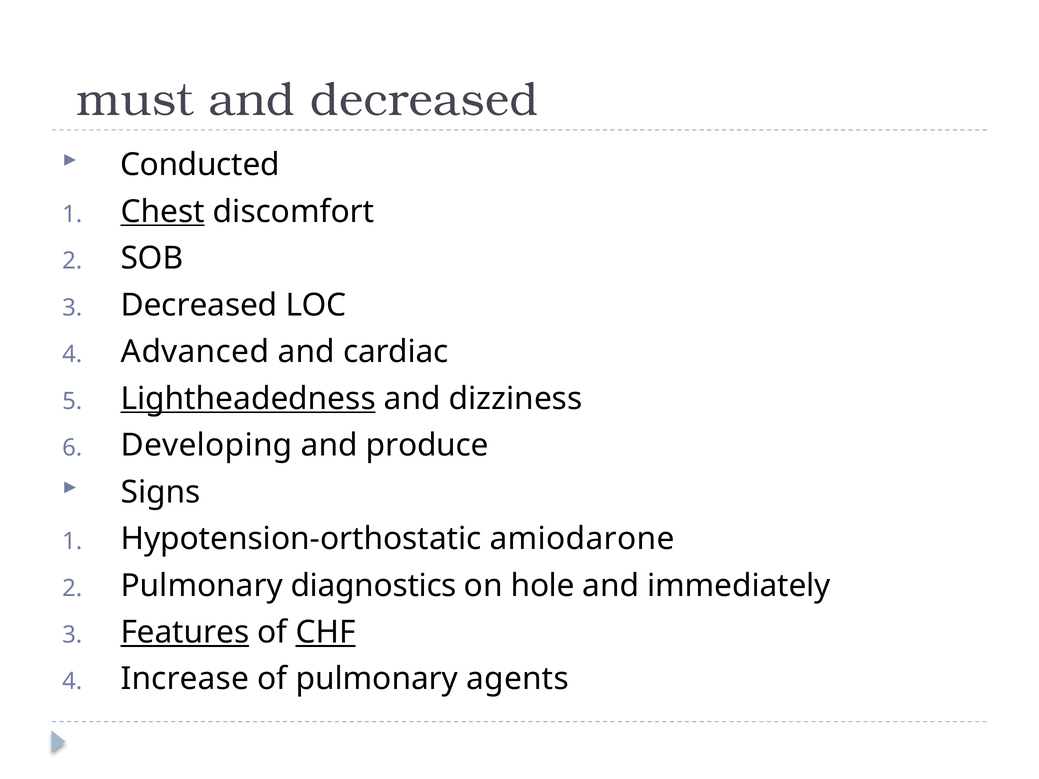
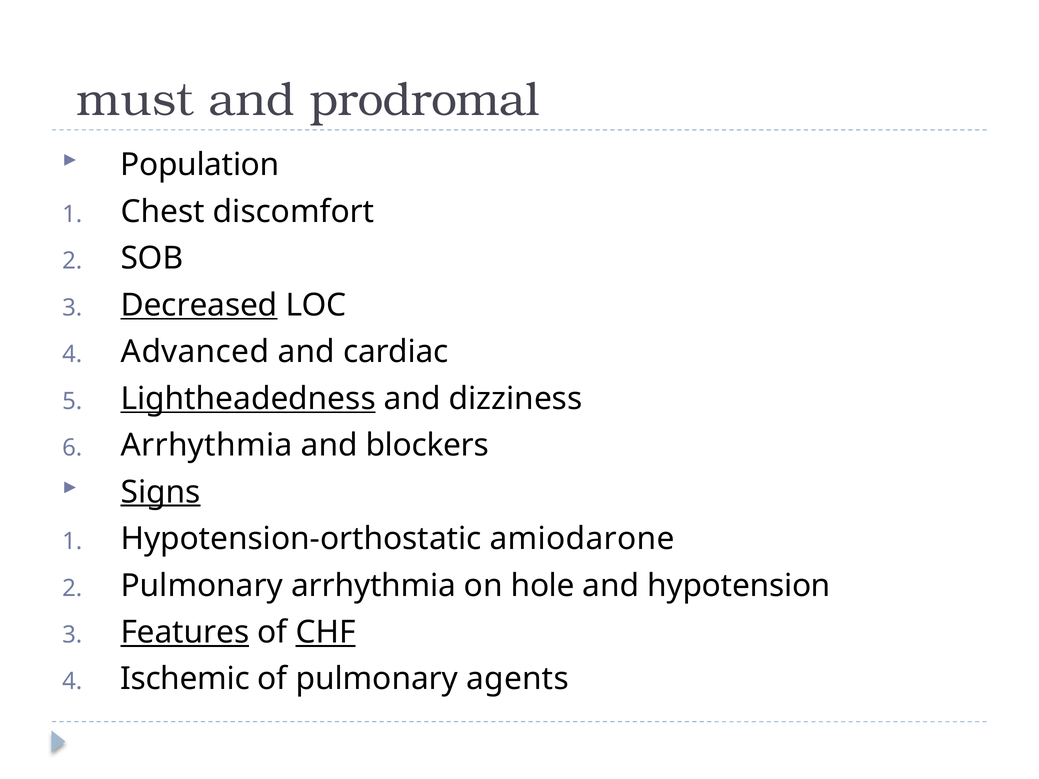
and decreased: decreased -> prodromal
Conducted: Conducted -> Population
Chest underline: present -> none
Decreased at (199, 305) underline: none -> present
Developing at (207, 445): Developing -> Arrhythmia
produce: produce -> blockers
Signs underline: none -> present
Pulmonary diagnostics: diagnostics -> arrhythmia
immediately: immediately -> hypotension
Increase: Increase -> Ischemic
